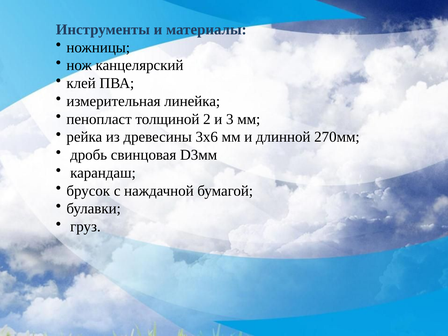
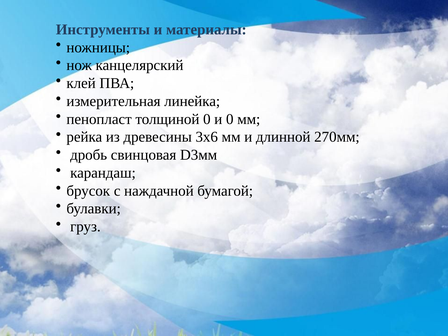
толщиной 2: 2 -> 0
и 3: 3 -> 0
